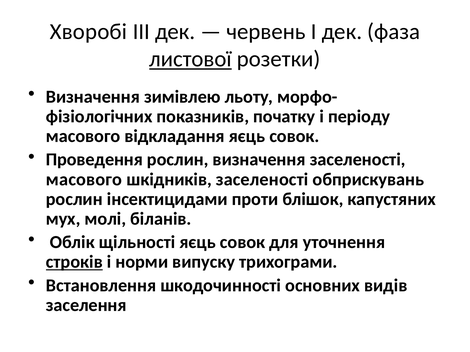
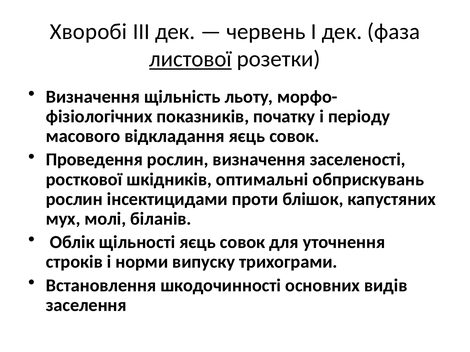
зимівлею: зимівлею -> щільність
масового at (84, 180): масового -> росткової
шкідників заселеності: заселеності -> оптимальні
строків underline: present -> none
